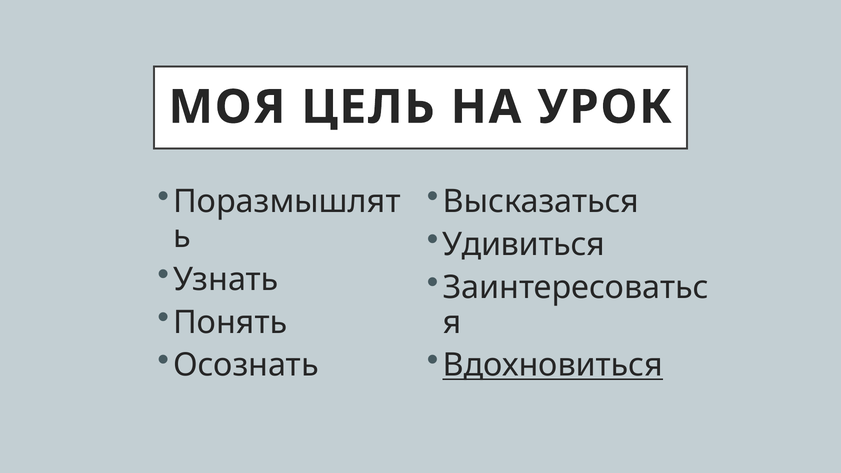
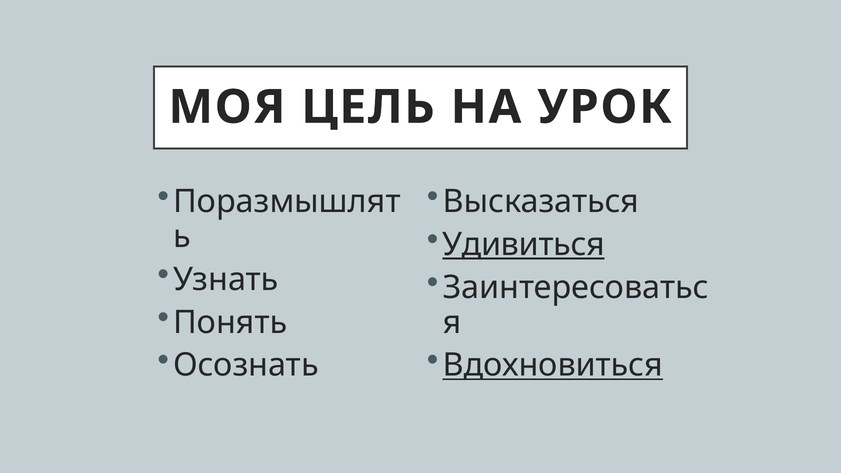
Удивиться underline: none -> present
